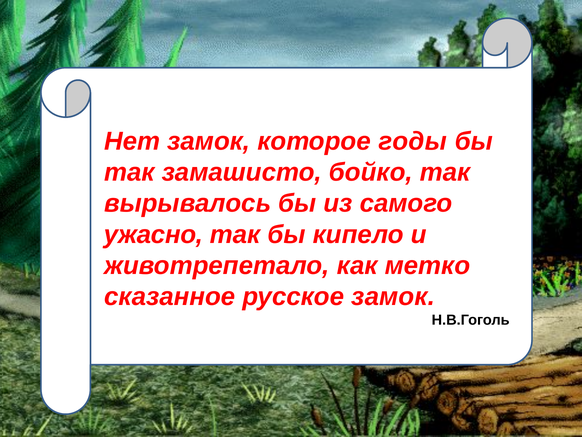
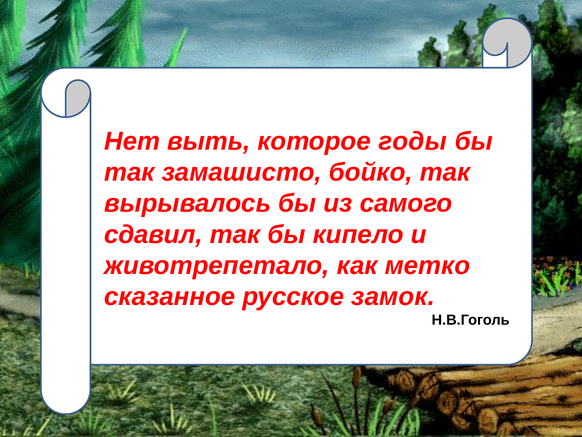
Нет замок: замок -> выть
ужасно: ужасно -> сдавил
